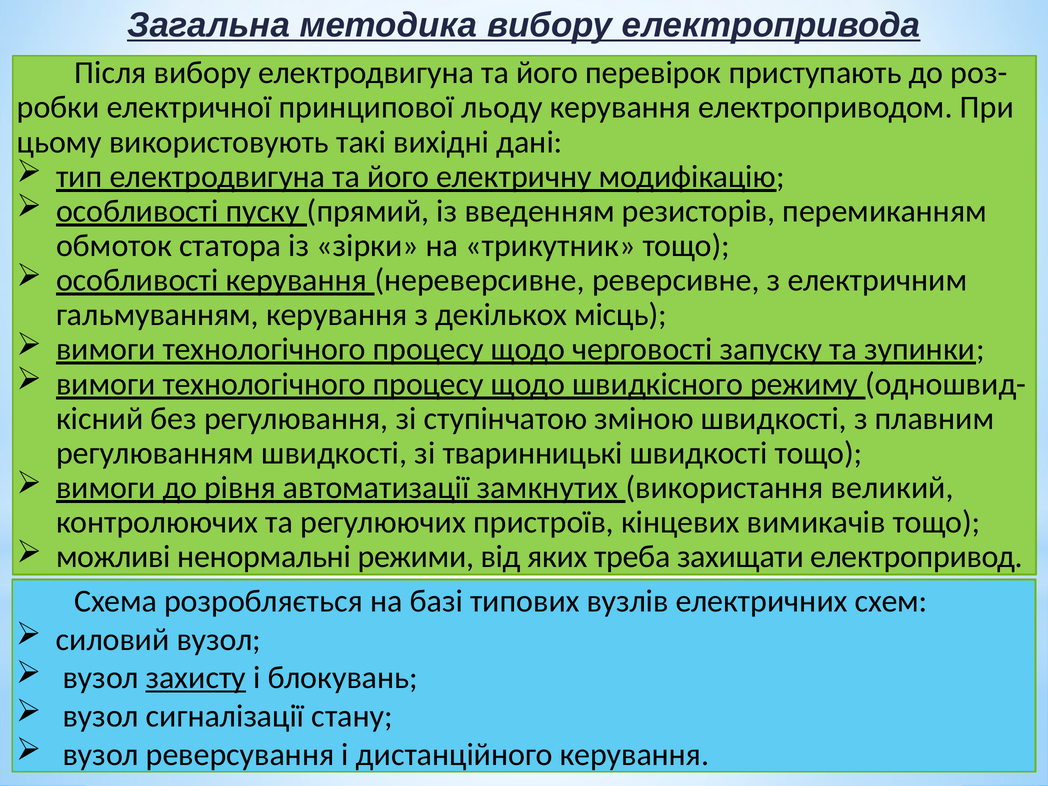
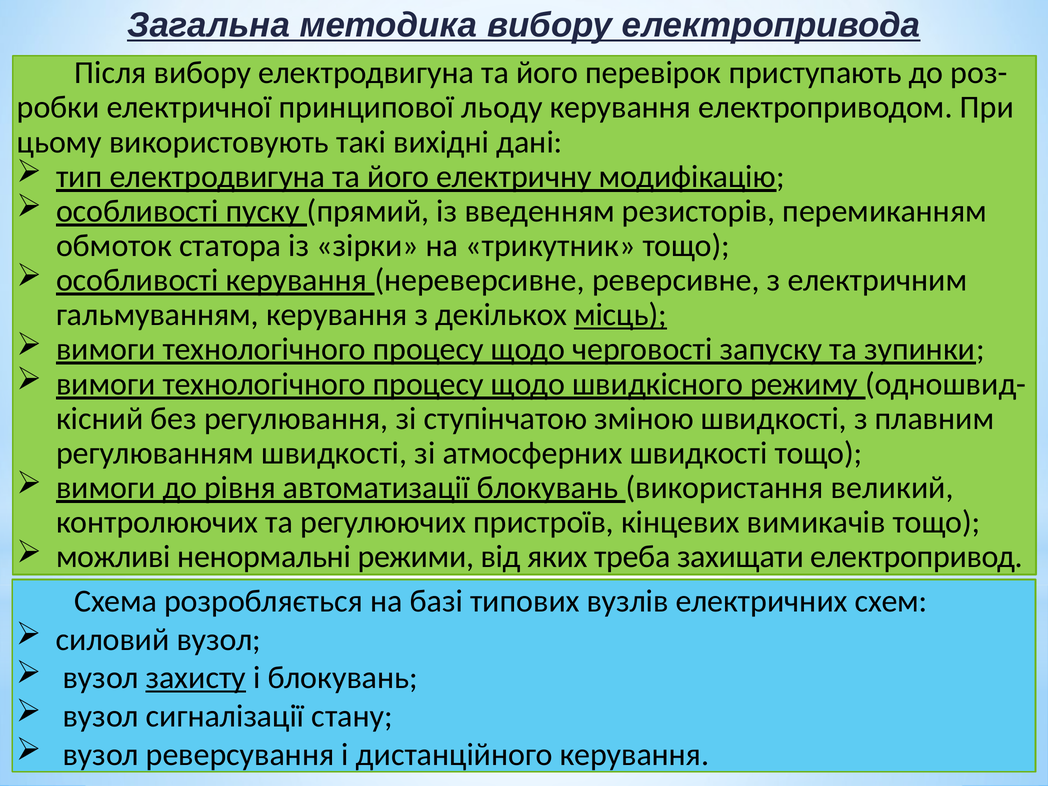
місць underline: none -> present
тваринницькі: тваринницькі -> атмосферних
автоматизації замкнутих: замкнутих -> блокувань
